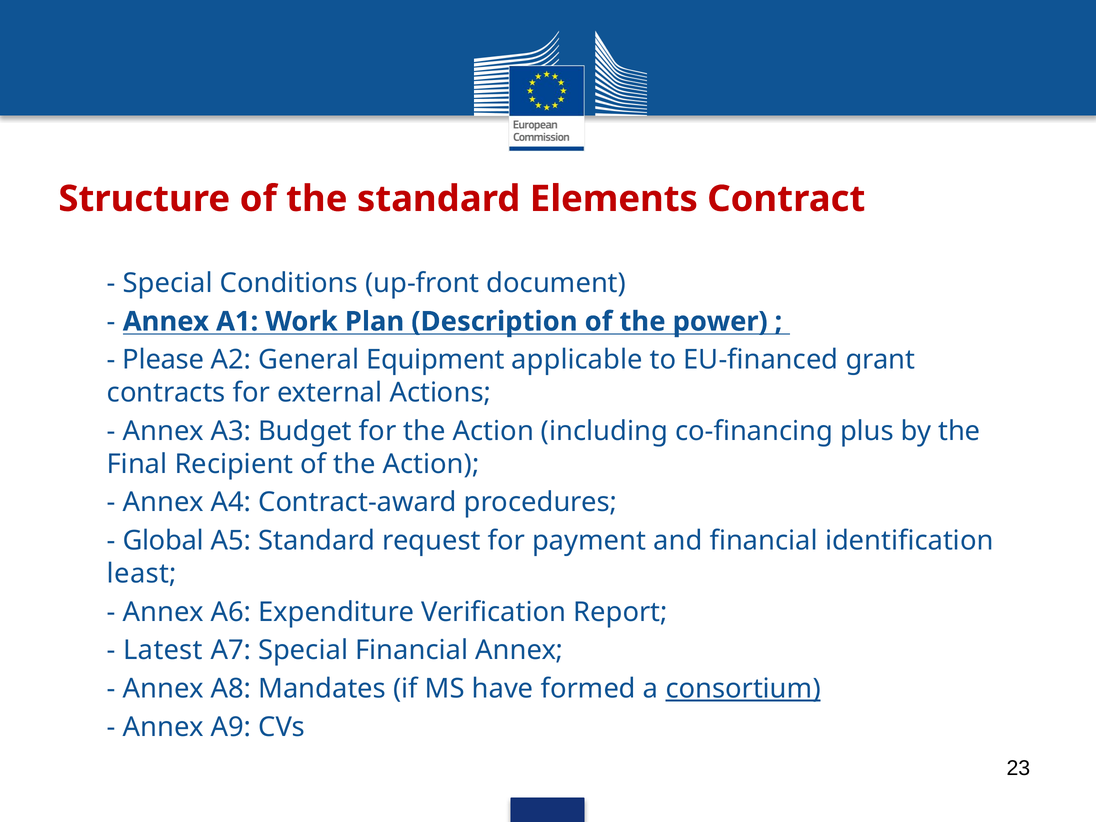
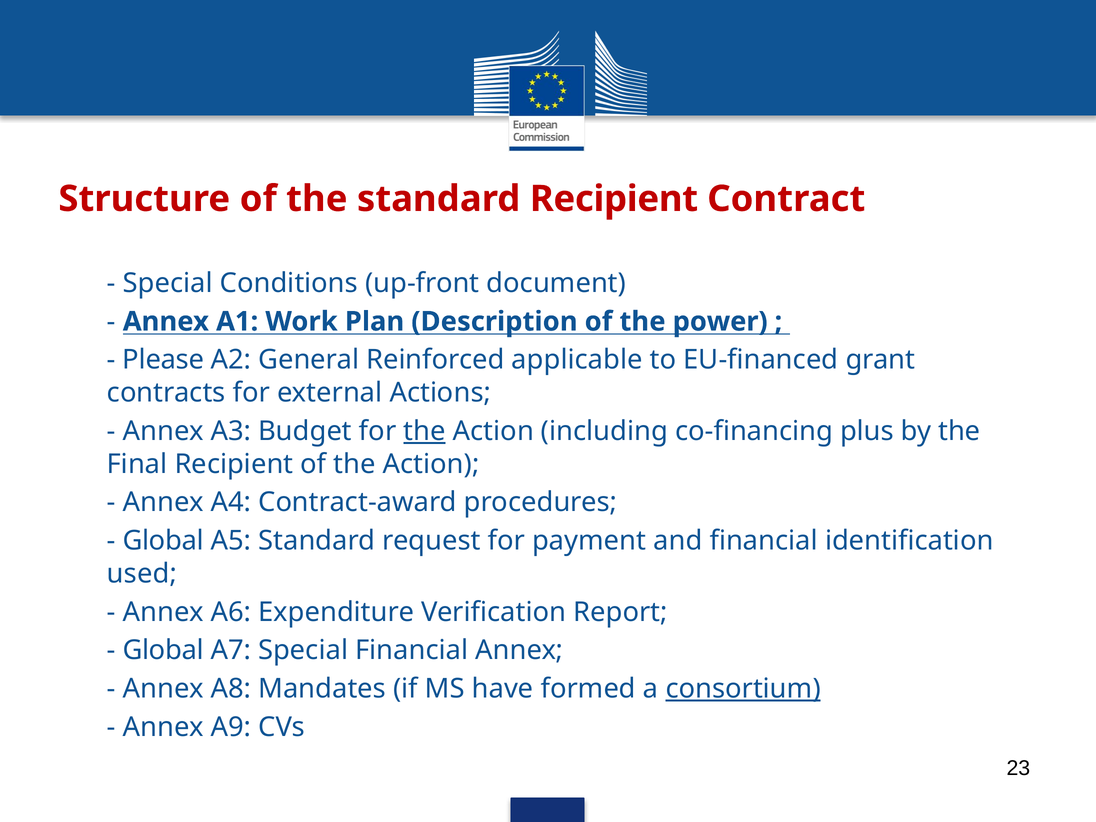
standard Elements: Elements -> Recipient
Equipment: Equipment -> Reinforced
the at (425, 431) underline: none -> present
least: least -> used
Latest at (163, 650): Latest -> Global
